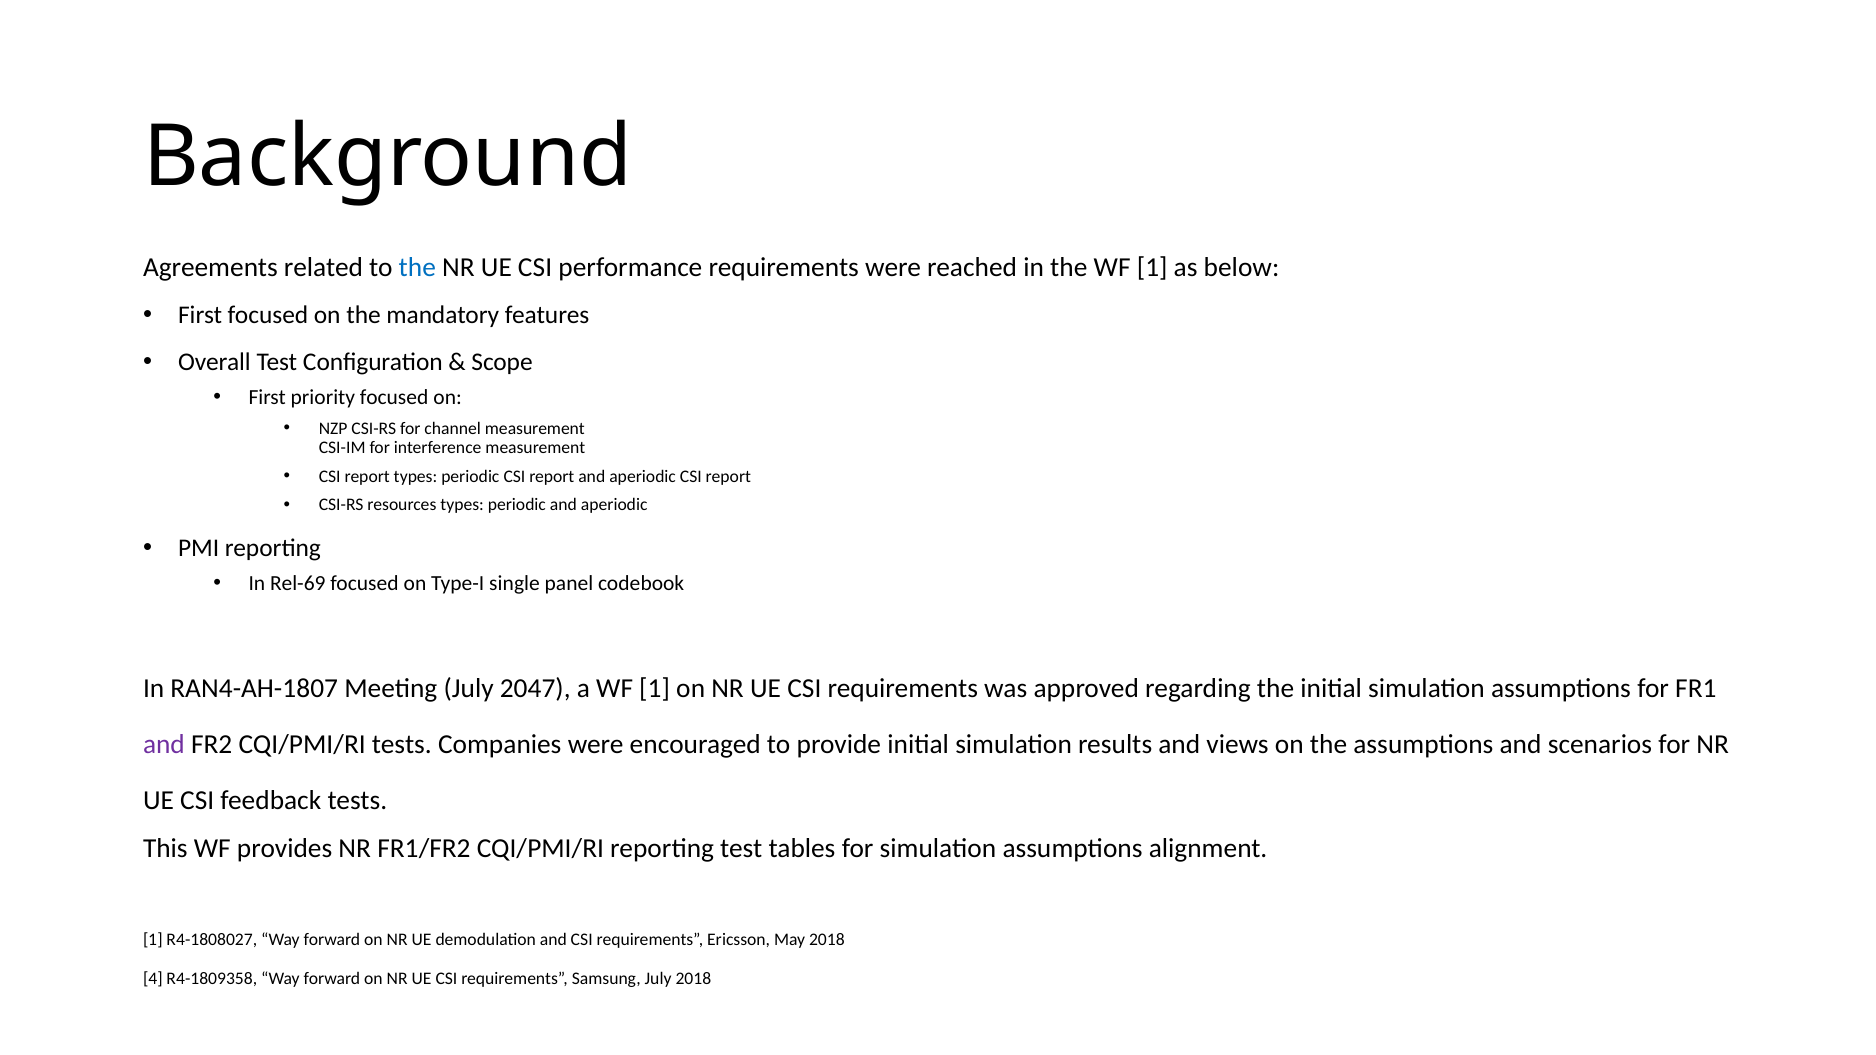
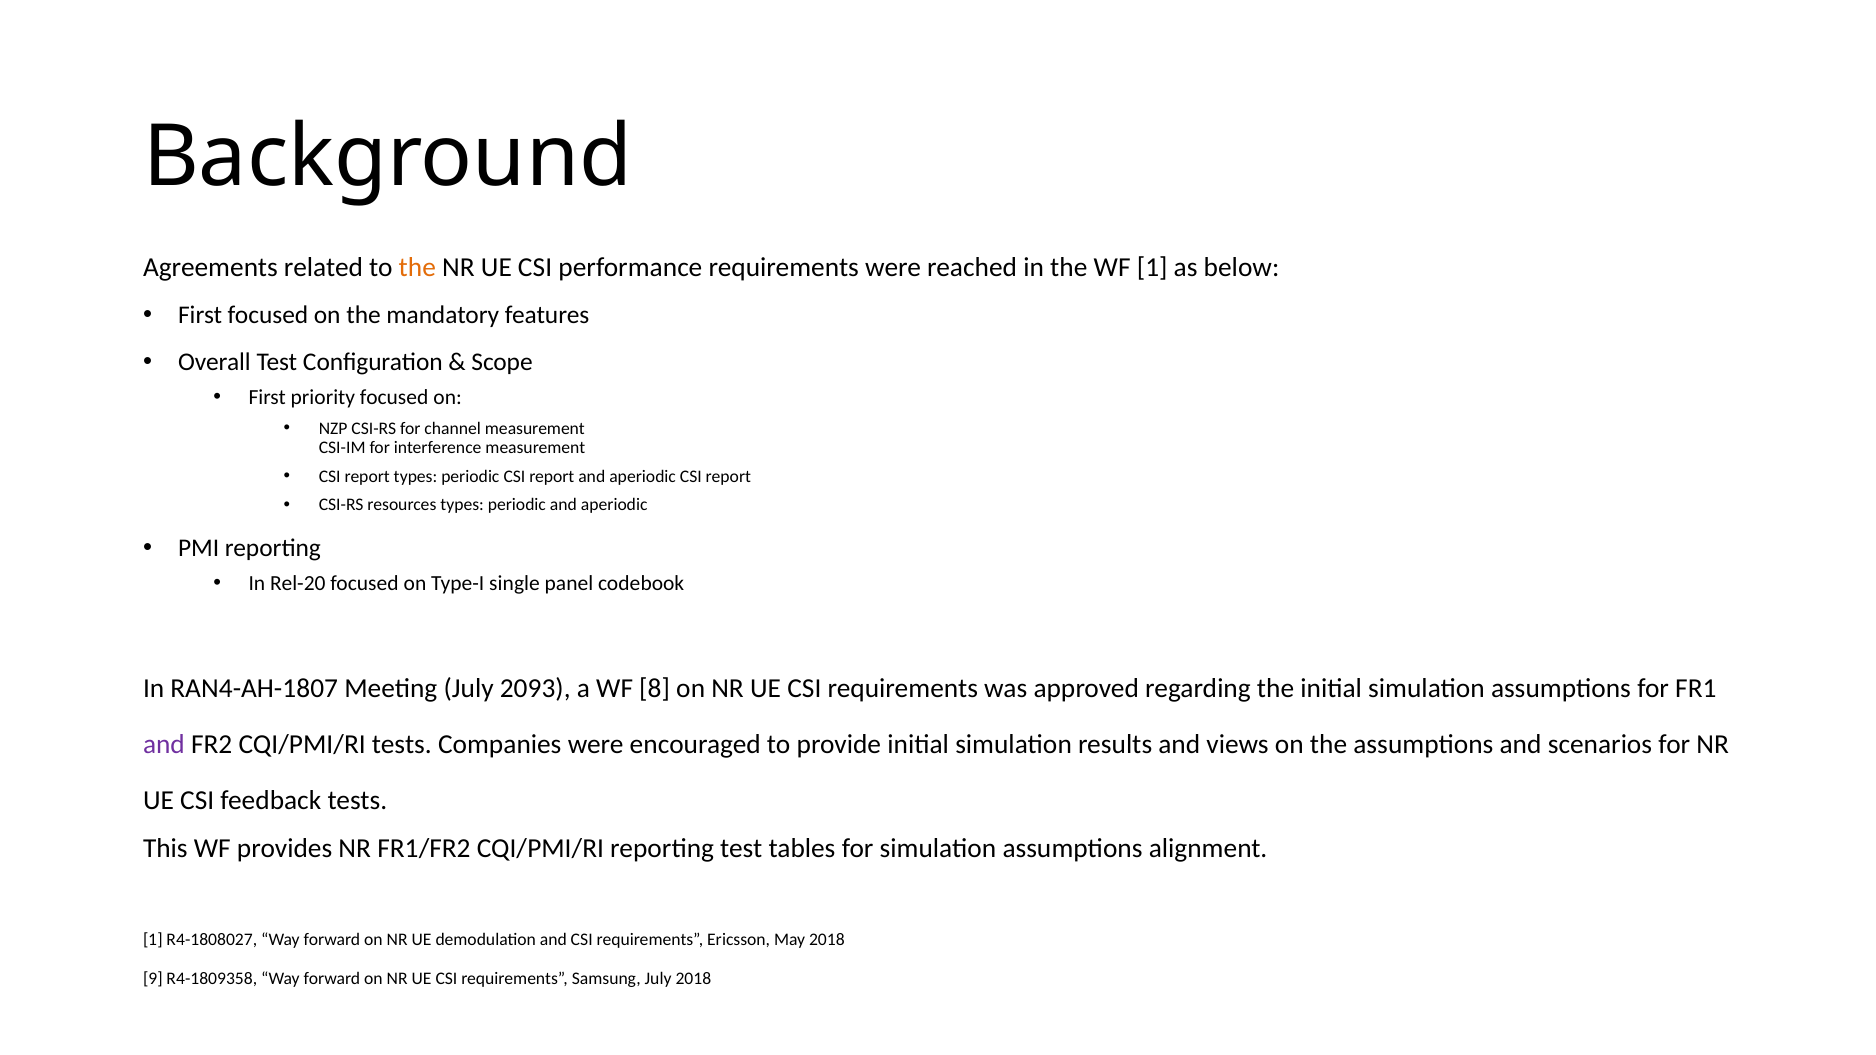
the at (417, 268) colour: blue -> orange
Rel-69: Rel-69 -> Rel-20
2047: 2047 -> 2093
a WF 1: 1 -> 8
4: 4 -> 9
